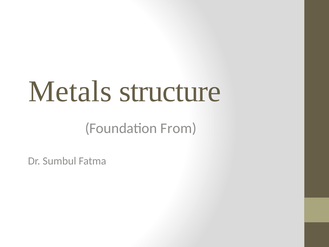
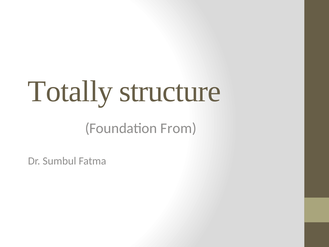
Metals: Metals -> Totally
